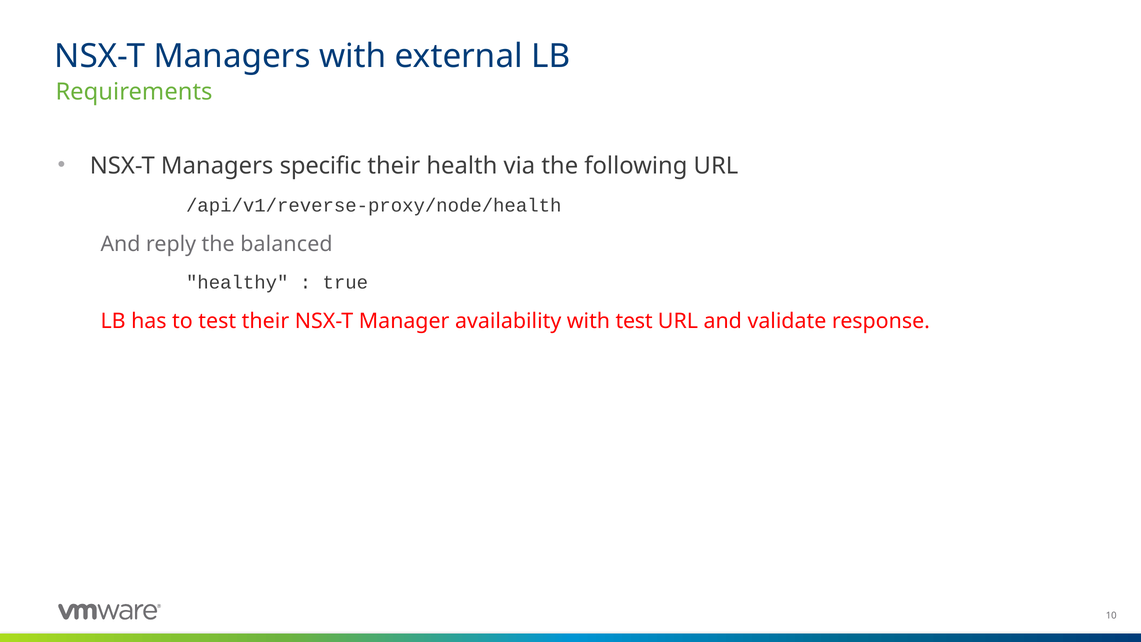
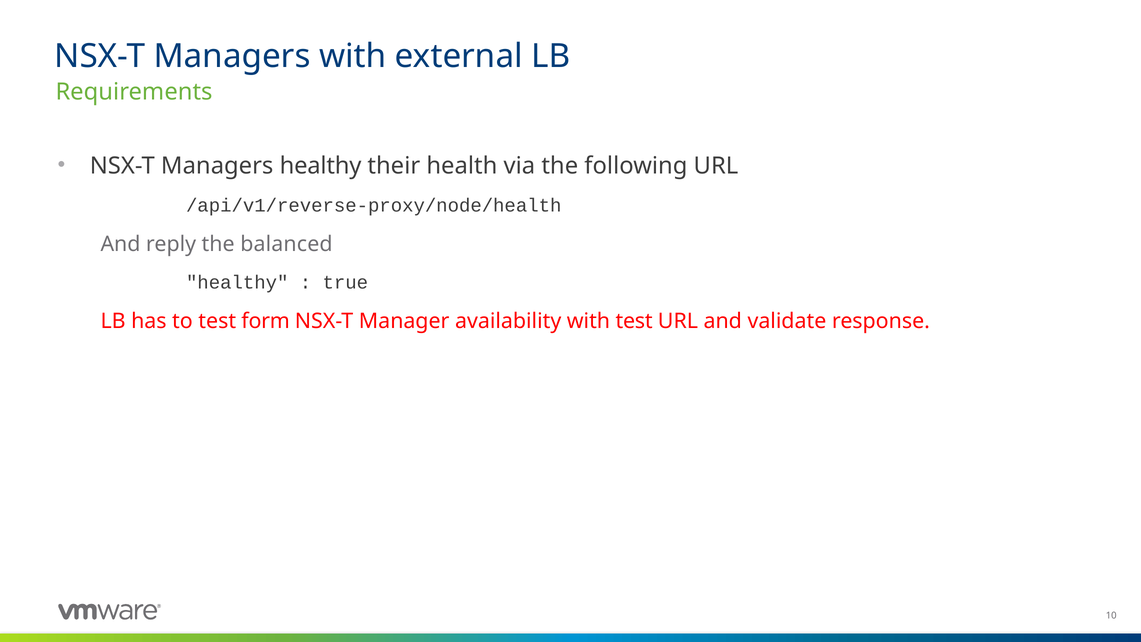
Managers specific: specific -> healthy
test their: their -> form
